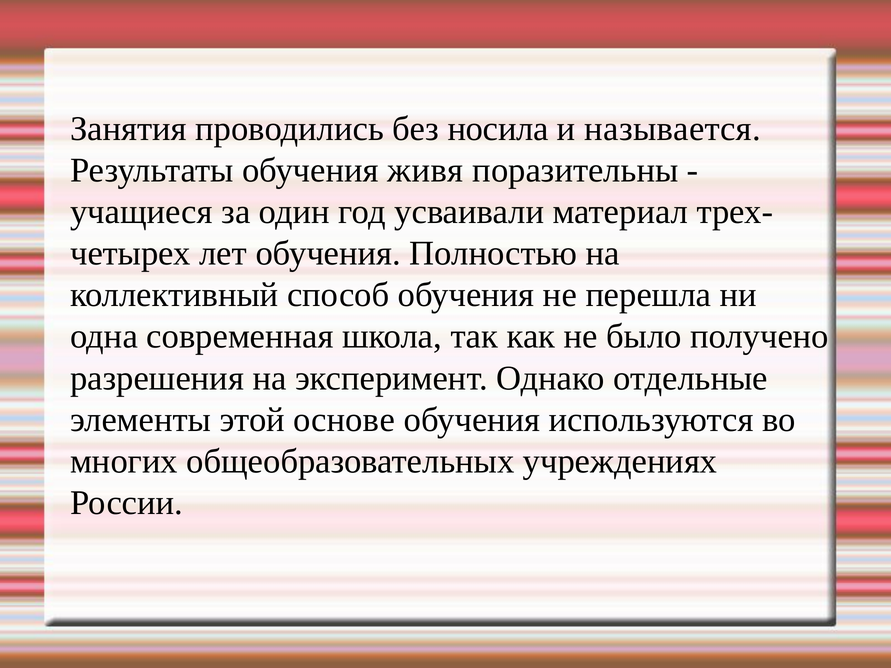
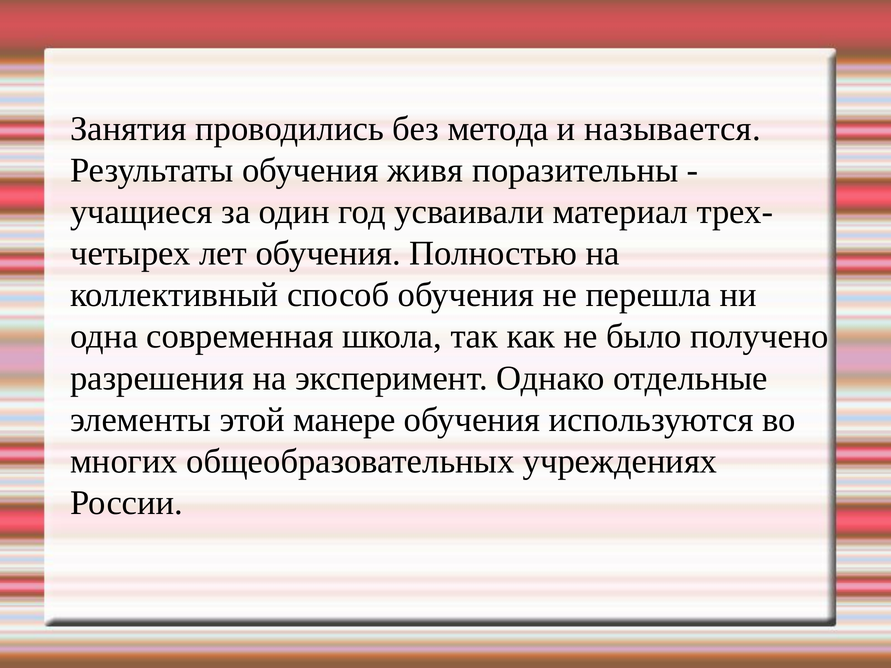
носила: носила -> метода
основе: основе -> манере
